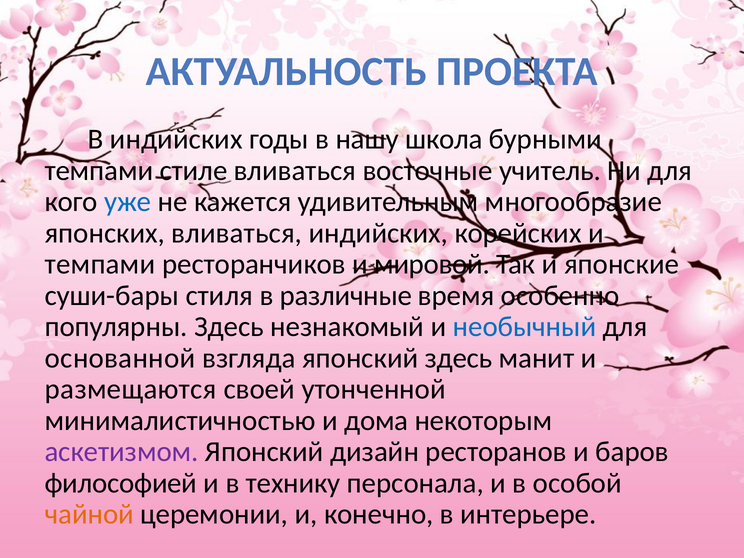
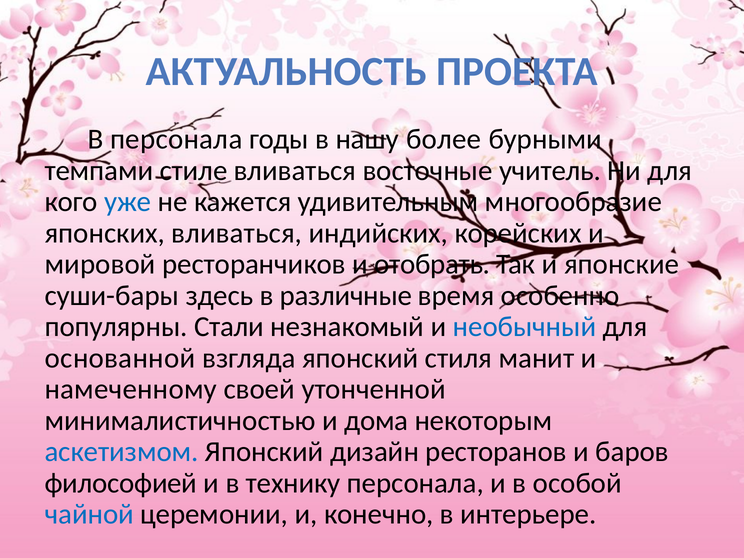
В индийских: индийских -> персонала
школа: школа -> более
темпами at (100, 264): темпами -> мировой
мировой: мировой -> отобрать
стиля: стиля -> здесь
популярны Здесь: Здесь -> Стали
японский здесь: здесь -> стиля
размещаются: размещаются -> намеченному
аскетизмом colour: purple -> blue
чайной colour: orange -> blue
